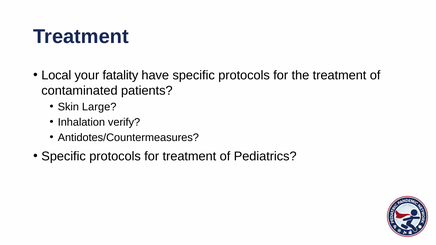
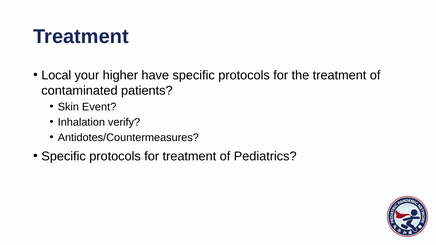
fatality: fatality -> higher
Large: Large -> Event
